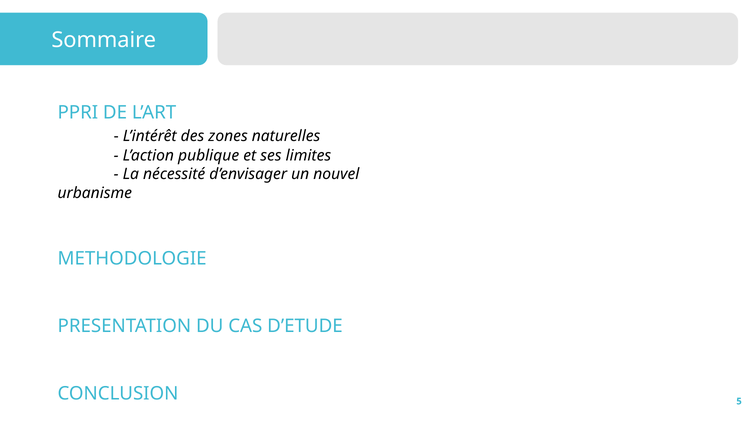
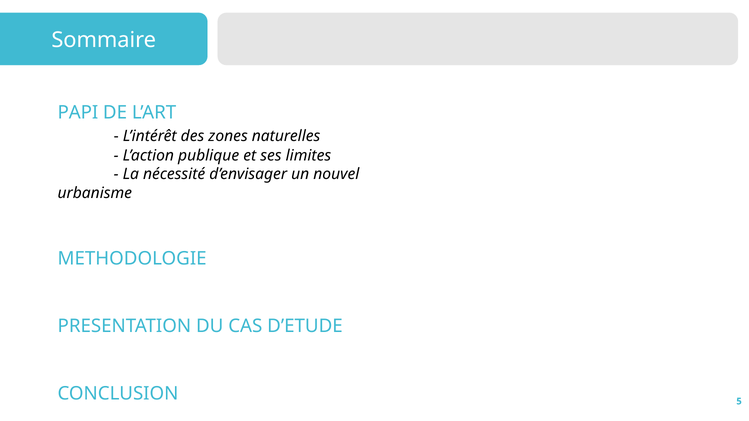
PPRI: PPRI -> PAPI
